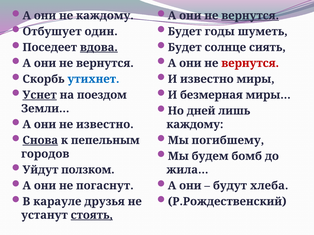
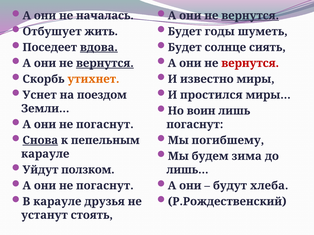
не каждому: каждому -> началась
один: один -> жить
вернутся at (105, 63) underline: none -> present
утихнет colour: blue -> orange
Уснет underline: present -> none
безмерная: безмерная -> простился
дней: дней -> воин
известно at (105, 125): известно -> погаснут
каждому at (195, 125): каждому -> погаснут
бомб: бомб -> зима
городов at (45, 154): городов -> карауле
жила…: жила… -> лишь…
стоять underline: present -> none
